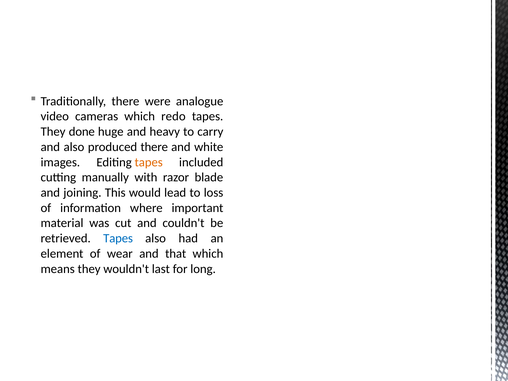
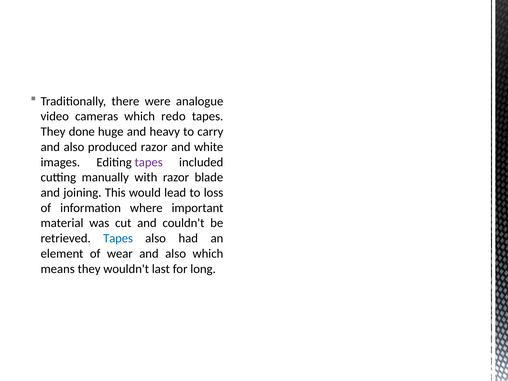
produced there: there -> razor
tapes at (149, 162) colour: orange -> purple
wear and that: that -> also
